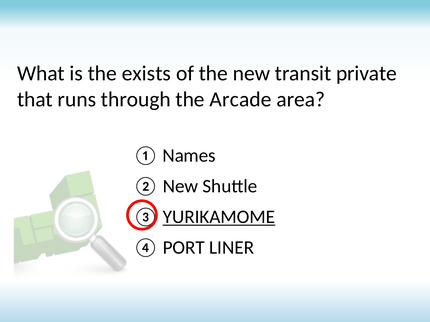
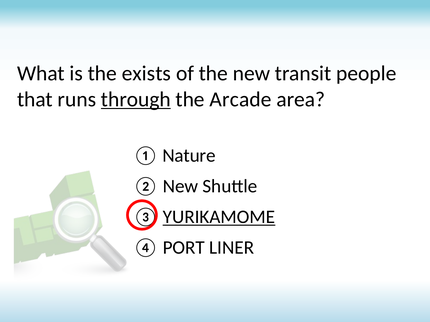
private: private -> people
through underline: none -> present
Names: Names -> Nature
